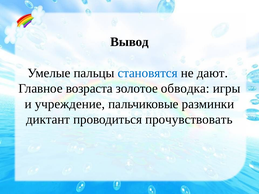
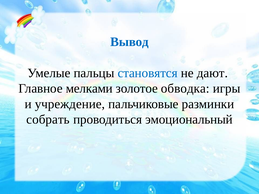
Вывод colour: black -> blue
возраста: возраста -> мелками
диктант: диктант -> собрать
прочувствовать: прочувствовать -> эмоциональный
